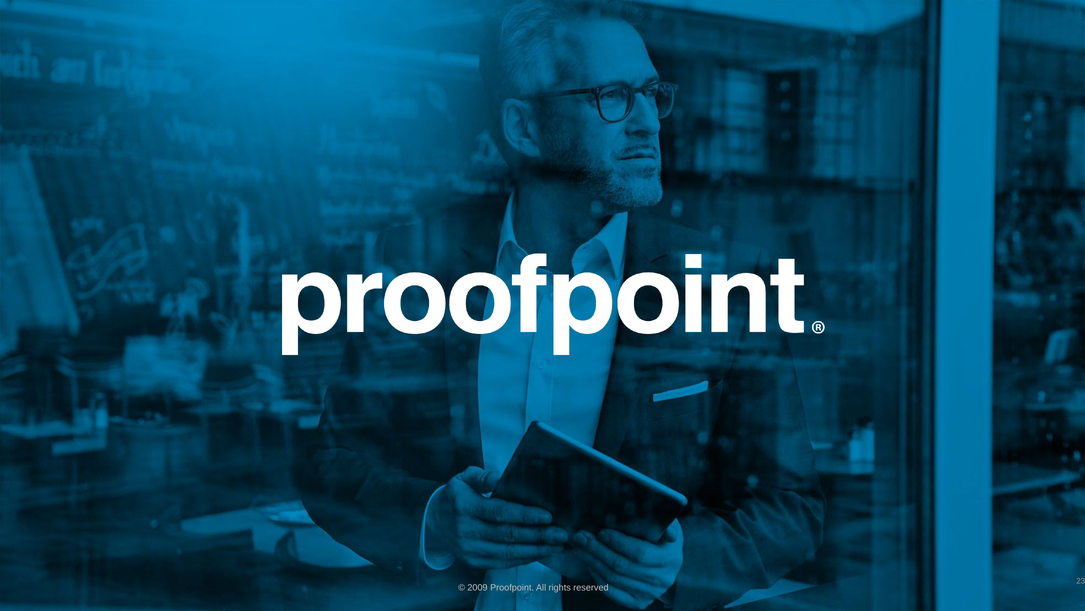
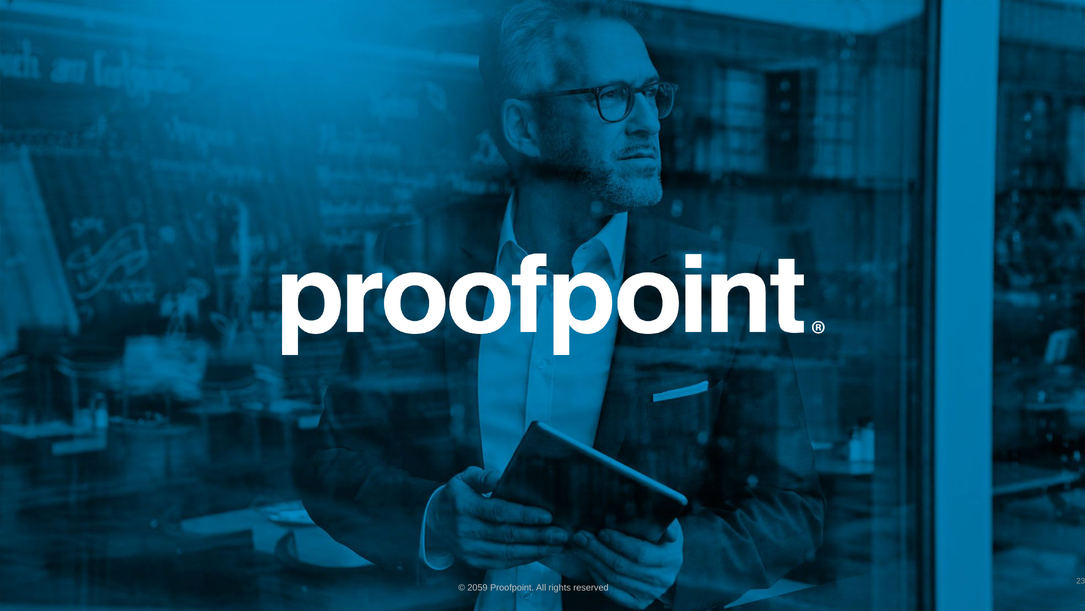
2009: 2009 -> 2059
